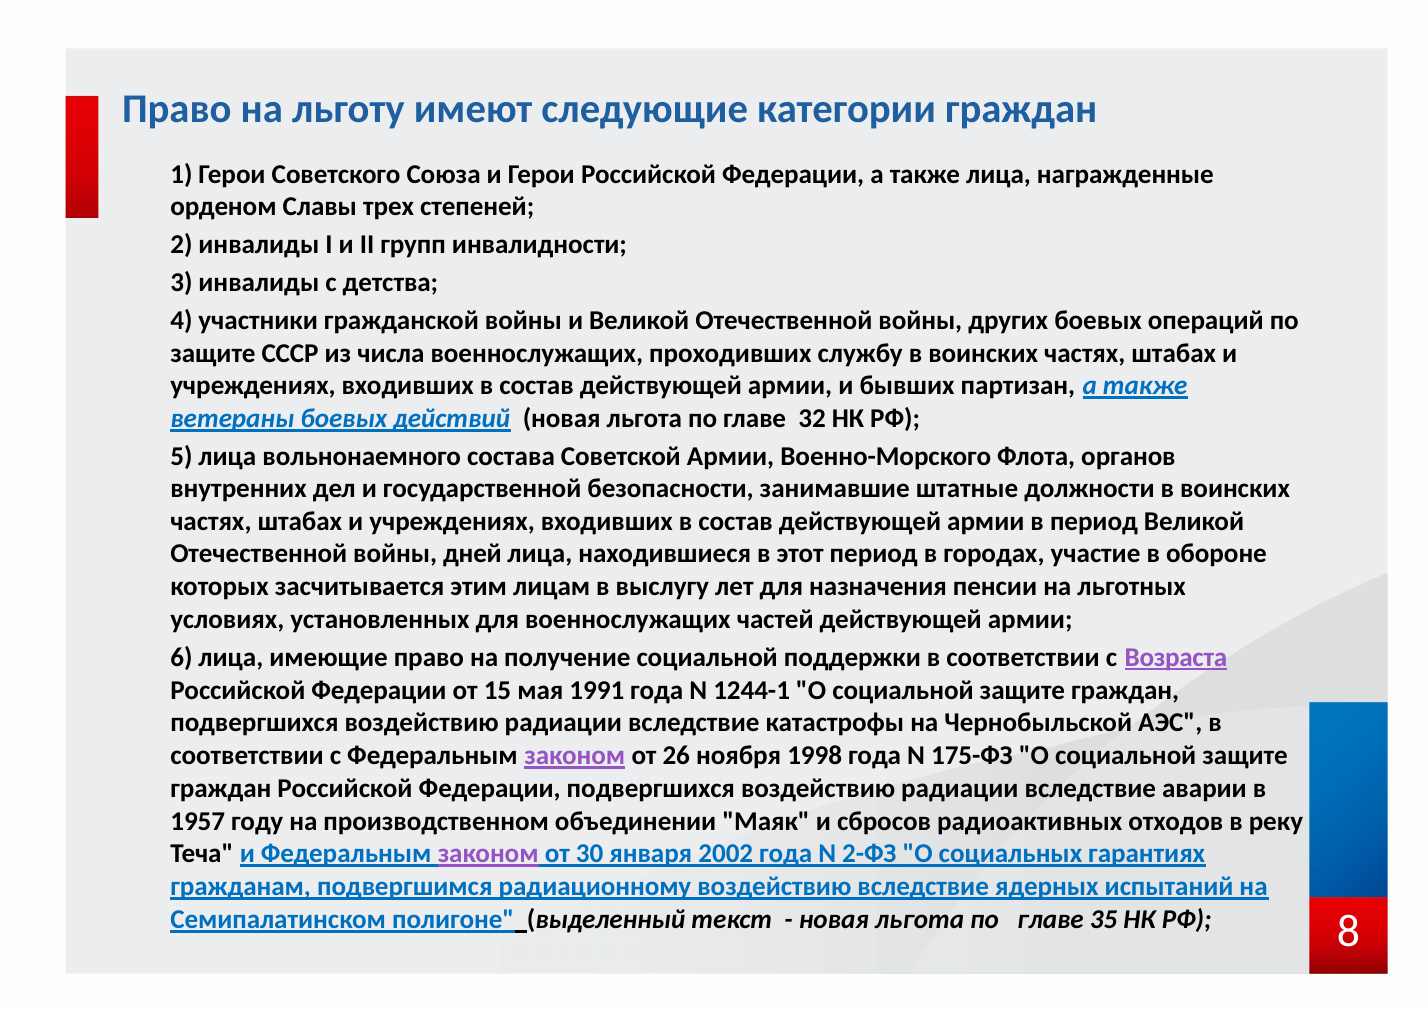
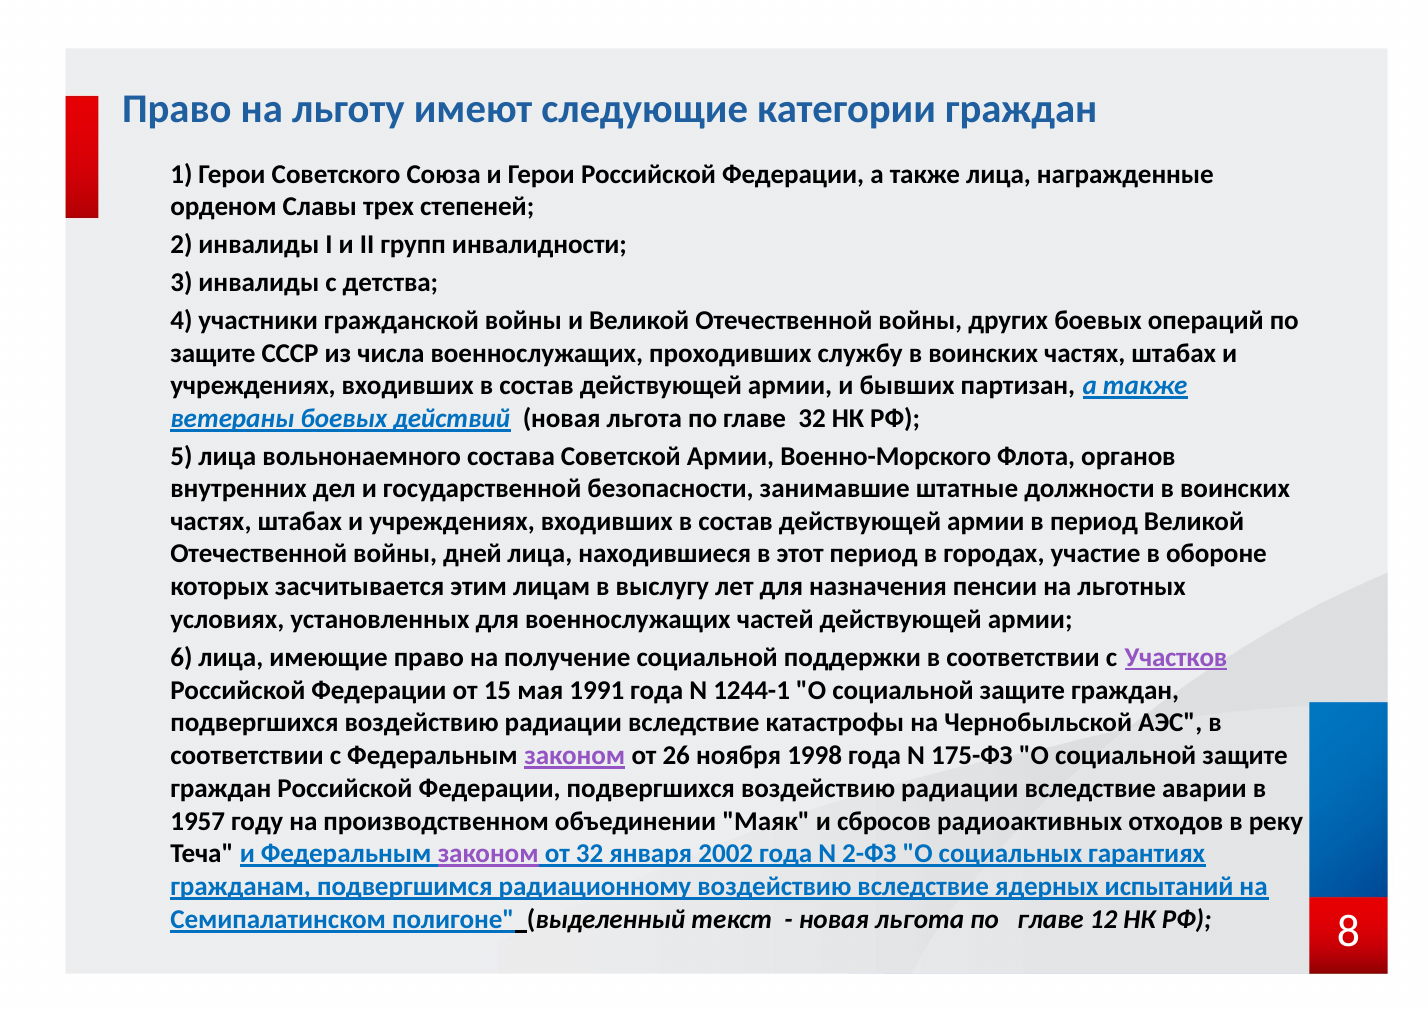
Возраста: Возраста -> Участков
от 30: 30 -> 32
35: 35 -> 12
